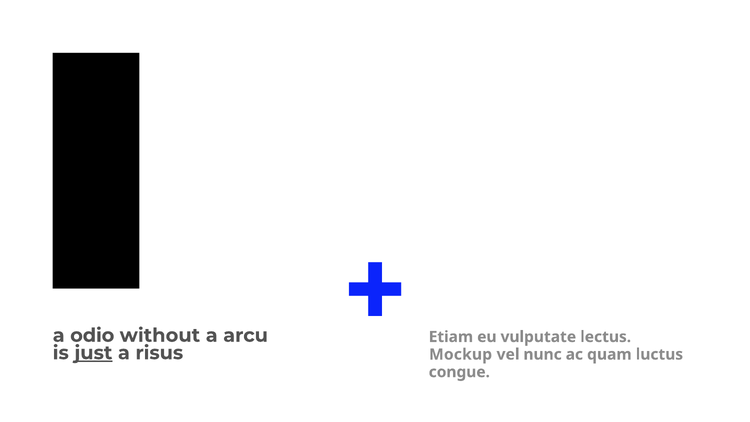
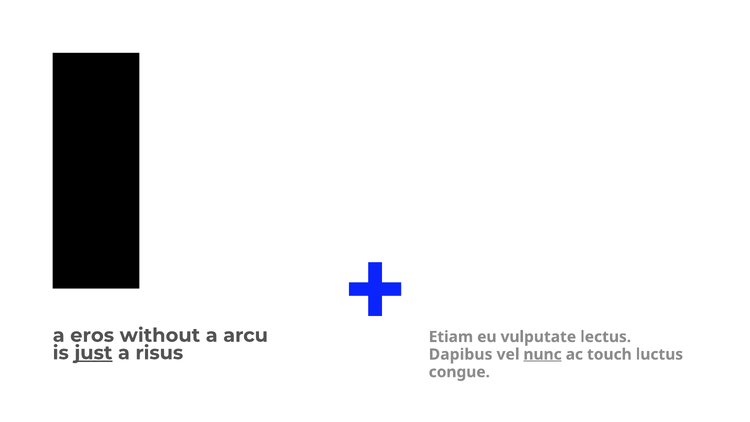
odio: odio -> eros
Mockup: Mockup -> Dapibus
nunc underline: none -> present
quam: quam -> touch
